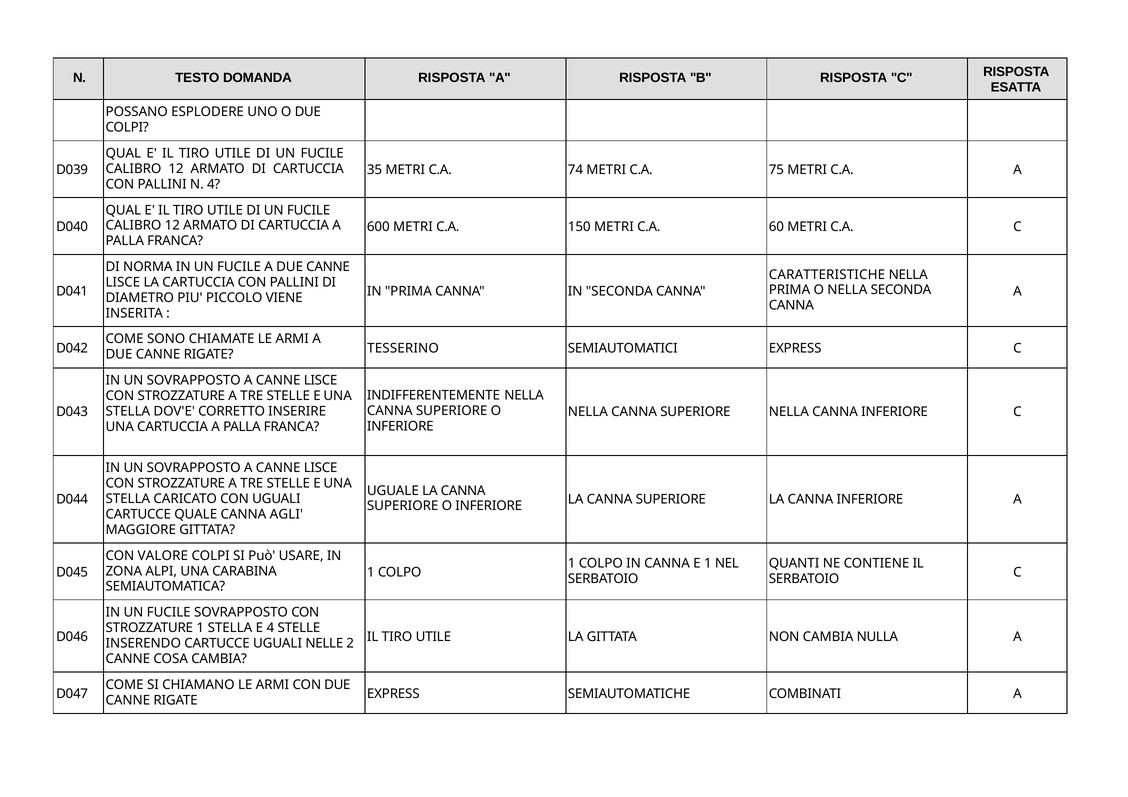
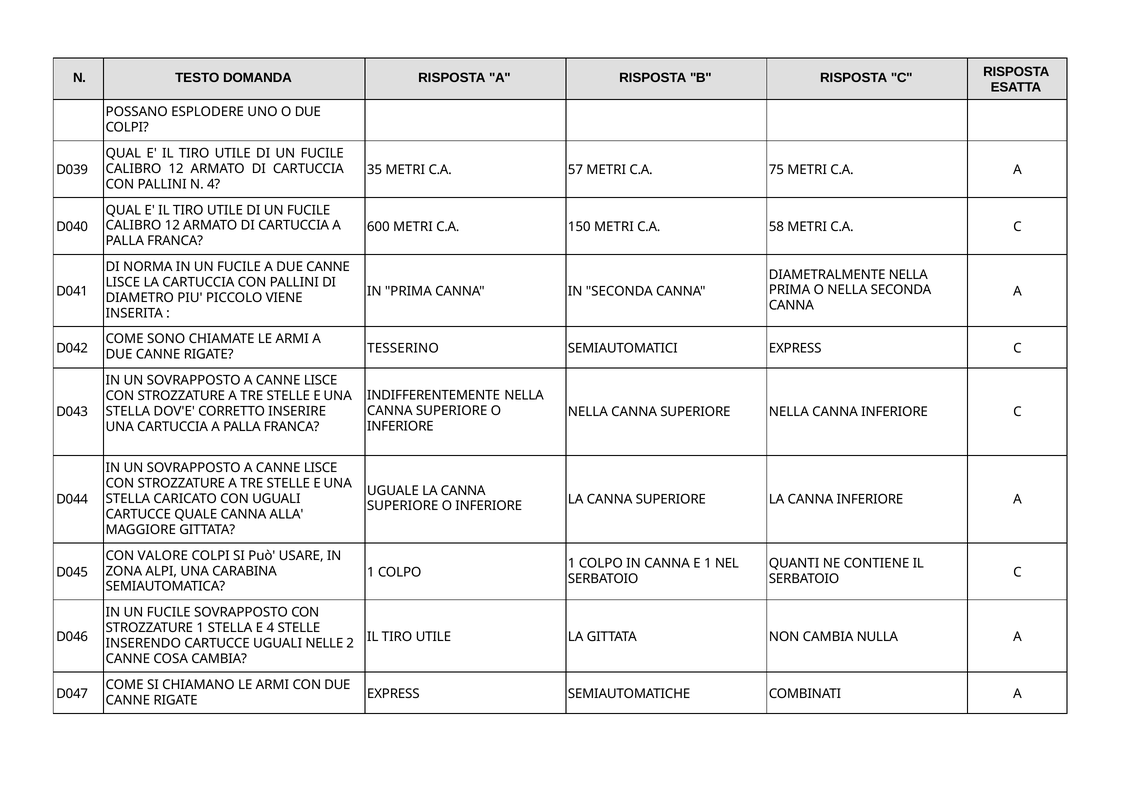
74: 74 -> 57
60: 60 -> 58
CARATTERISTICHE: CARATTERISTICHE -> DIAMETRALMENTE
AGLI: AGLI -> ALLA
